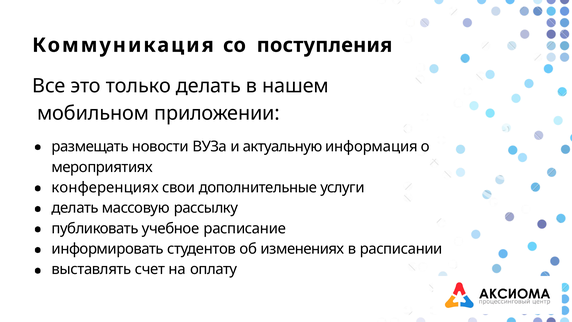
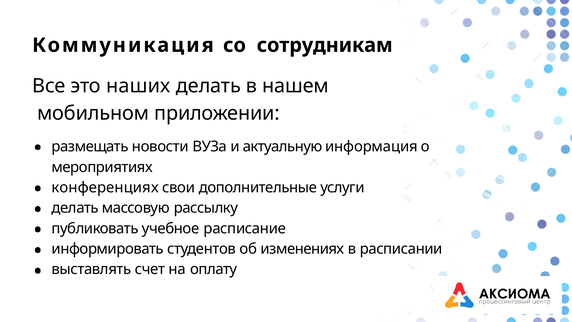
поступления: поступления -> сотрудникам
только: только -> наших
